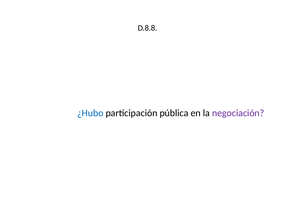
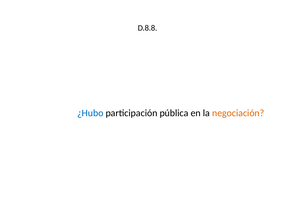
negociación colour: purple -> orange
